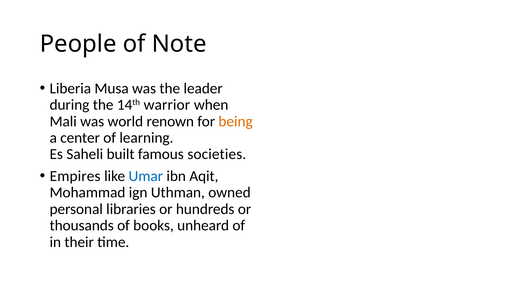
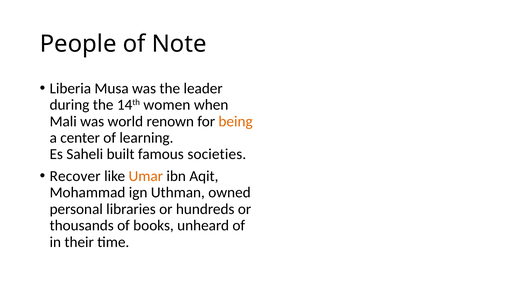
warrior: warrior -> women
Empires: Empires -> Recover
Umar colour: blue -> orange
